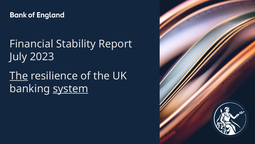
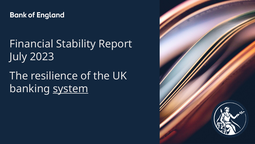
The at (19, 76) underline: present -> none
